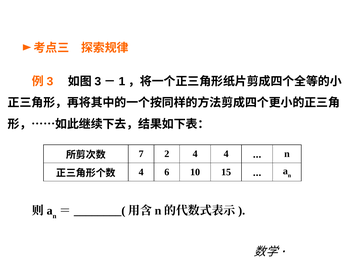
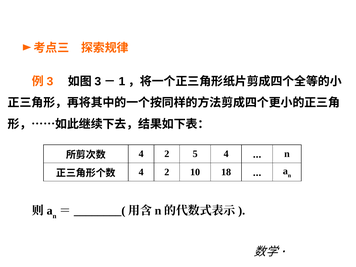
7 at (141, 154): 7 -> 4
2 4: 4 -> 5
6 at (167, 172): 6 -> 2
15: 15 -> 18
